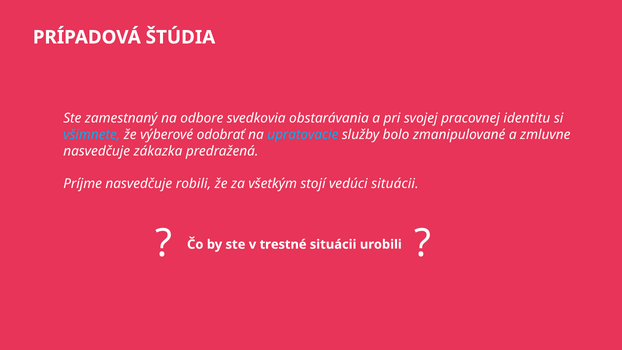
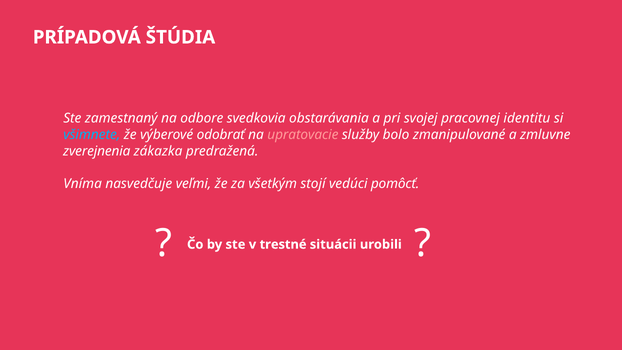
upratovacie colour: light blue -> pink
nasvedčuje at (97, 151): nasvedčuje -> zverejnenia
Príjme: Príjme -> Vníma
robili: robili -> veľmi
vedúci situácii: situácii -> pomôcť
